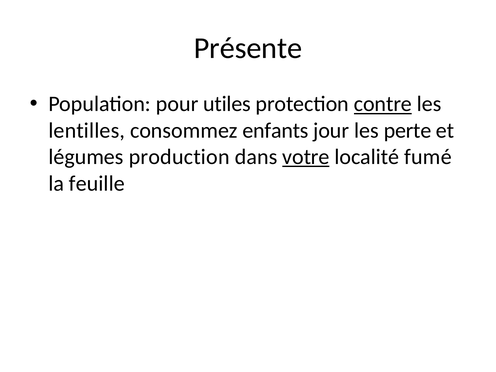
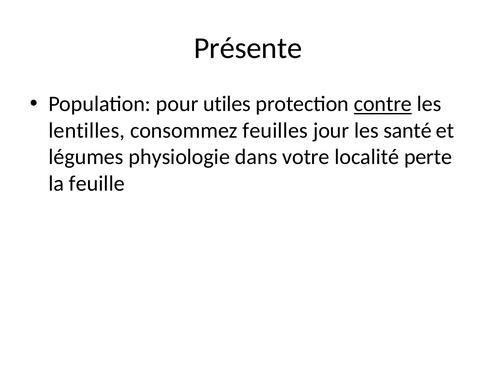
enfants: enfants -> feuilles
perte: perte -> santé
production: production -> physiologie
votre underline: present -> none
fumé: fumé -> perte
